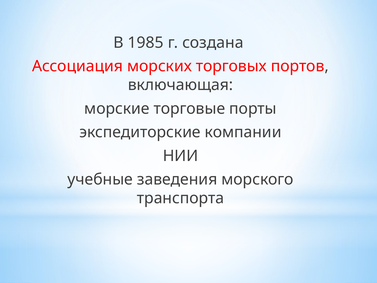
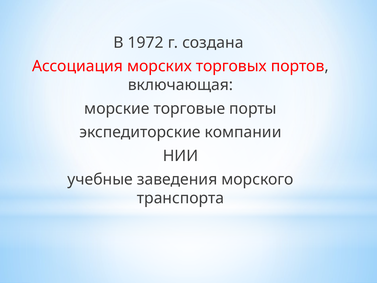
1985: 1985 -> 1972
